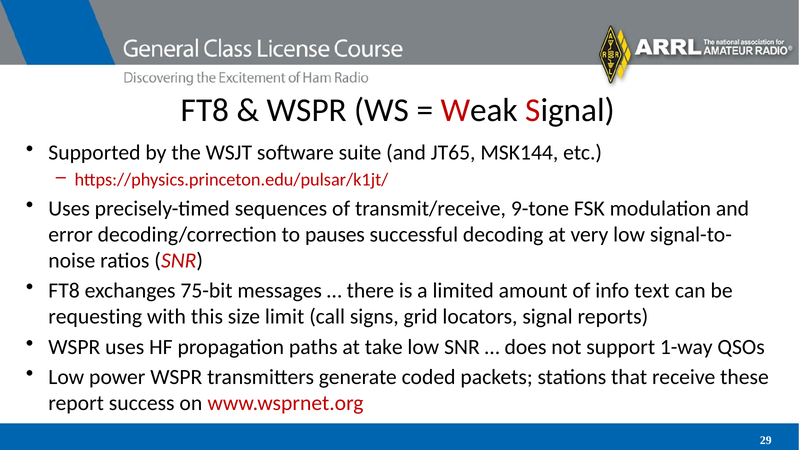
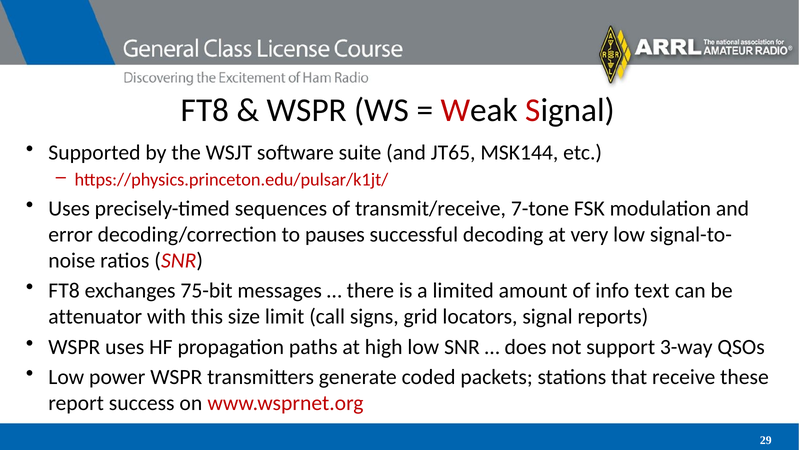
9-tone: 9-tone -> 7-tone
requesting: requesting -> attenuator
take: take -> high
1-way: 1-way -> 3-way
